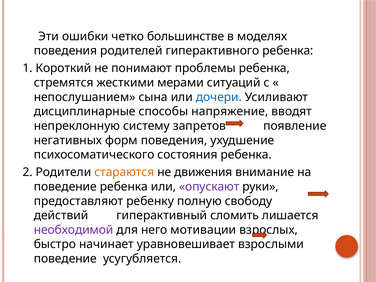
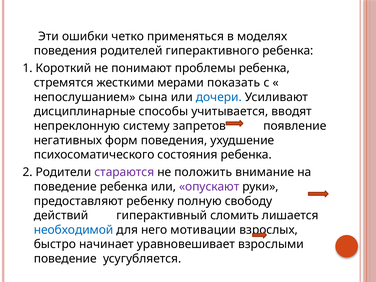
большинстве: большинстве -> применяться
ситуаций: ситуаций -> показать
напряжение: напряжение -> учитывается
стараются colour: orange -> purple
движения: движения -> положить
необходимой colour: purple -> blue
